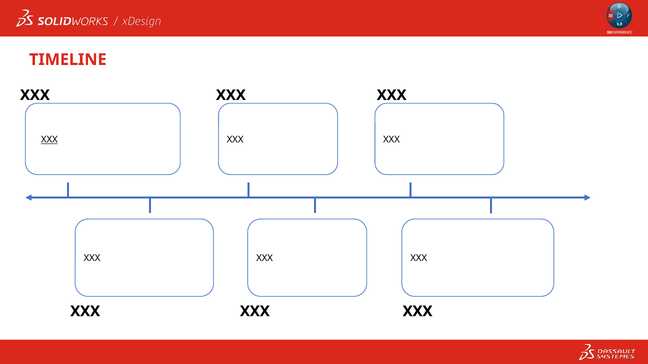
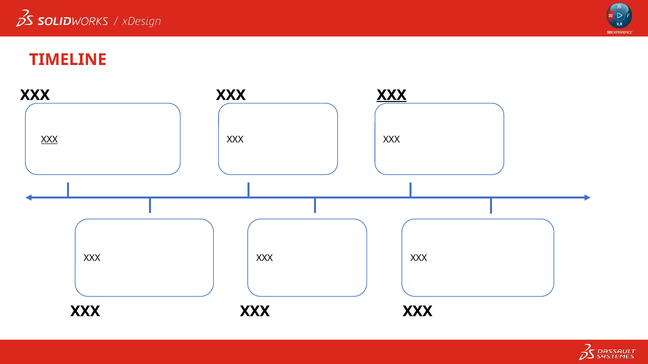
XXX at (392, 95) underline: none -> present
